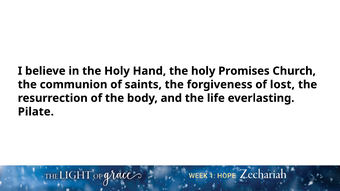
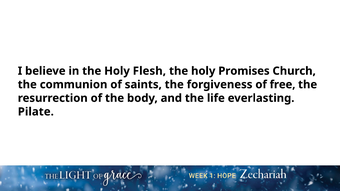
Hand: Hand -> Flesh
lost: lost -> free
